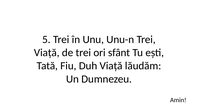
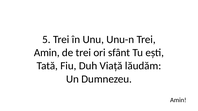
Viață at (47, 53): Viață -> Amin
